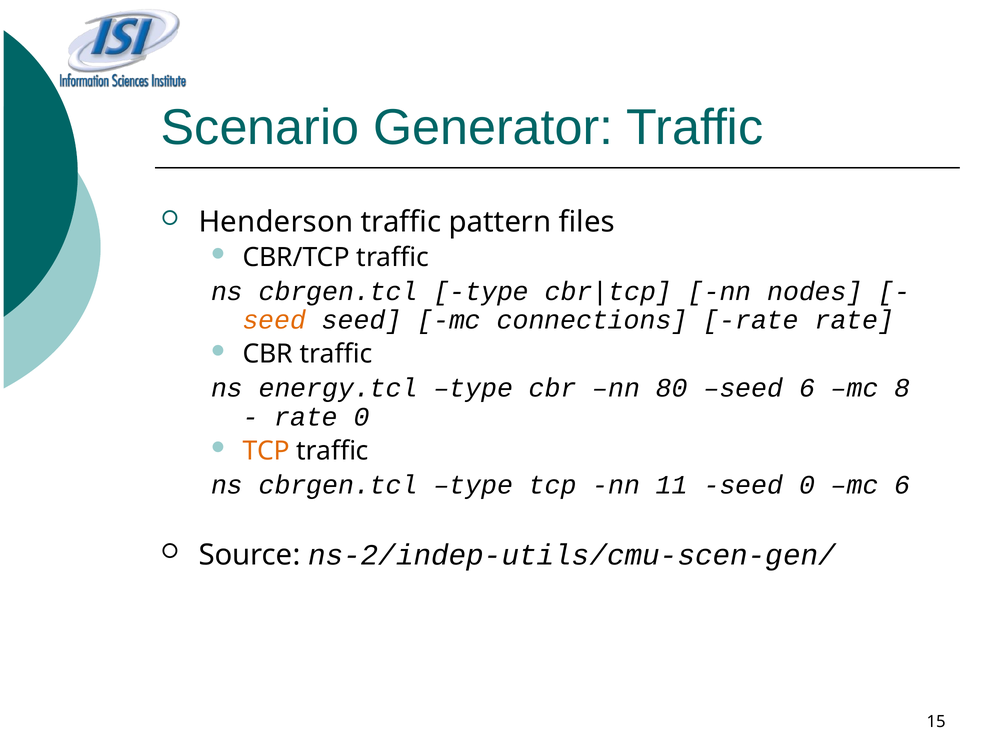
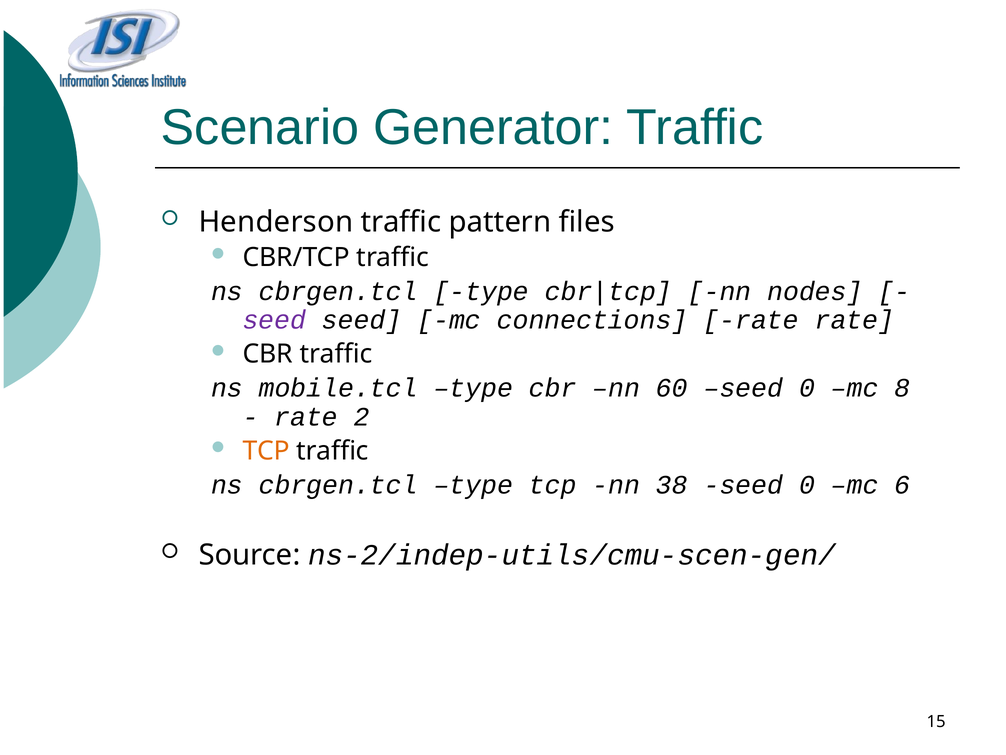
seed at (274, 320) colour: orange -> purple
energy.tcl: energy.tcl -> mobile.tcl
80: 80 -> 60
6 at (807, 388): 6 -> 0
rate 0: 0 -> 2
11: 11 -> 38
